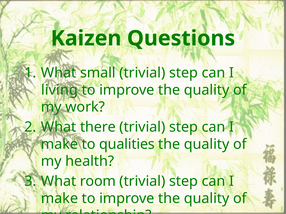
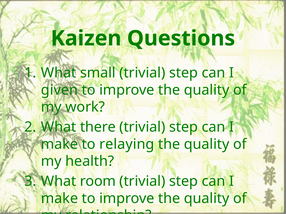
living: living -> given
qualities: qualities -> relaying
